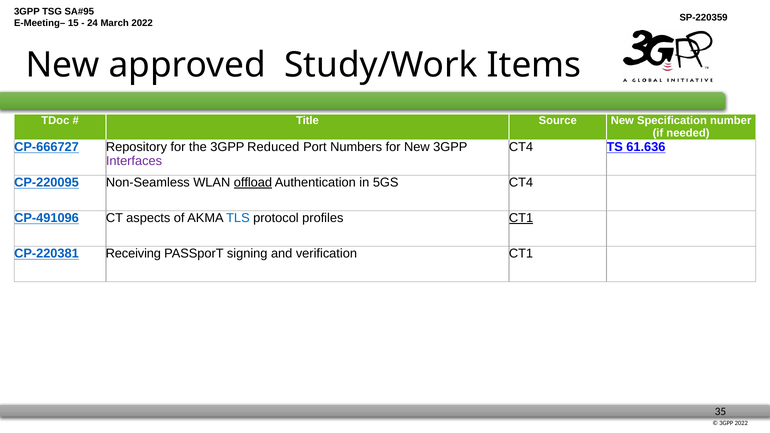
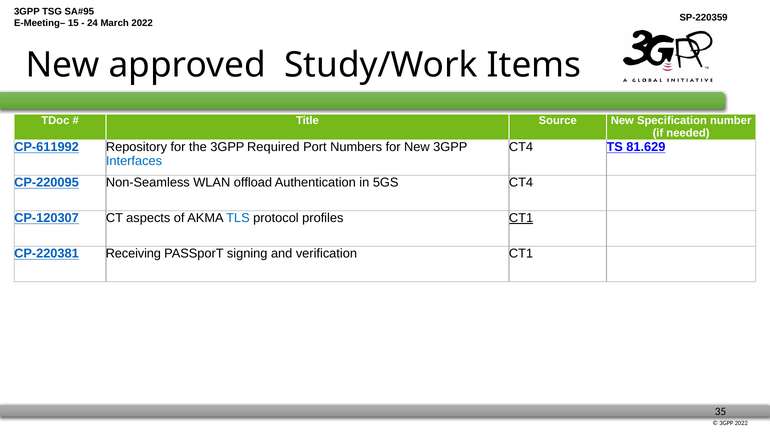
CP-666727: CP-666727 -> CP-611992
Reduced: Reduced -> Required
61.636: 61.636 -> 81.629
Interfaces colour: purple -> blue
offload underline: present -> none
CP-491096: CP-491096 -> CP-120307
